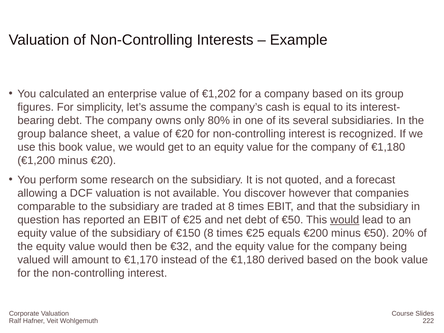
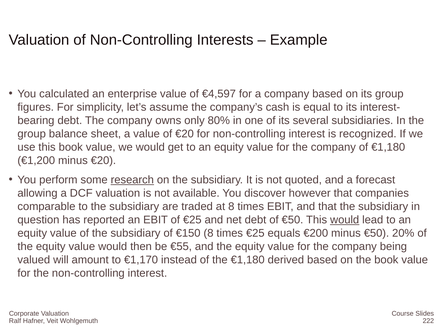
€1,202: €1,202 -> €4,597
research underline: none -> present
€32: €32 -> €55
